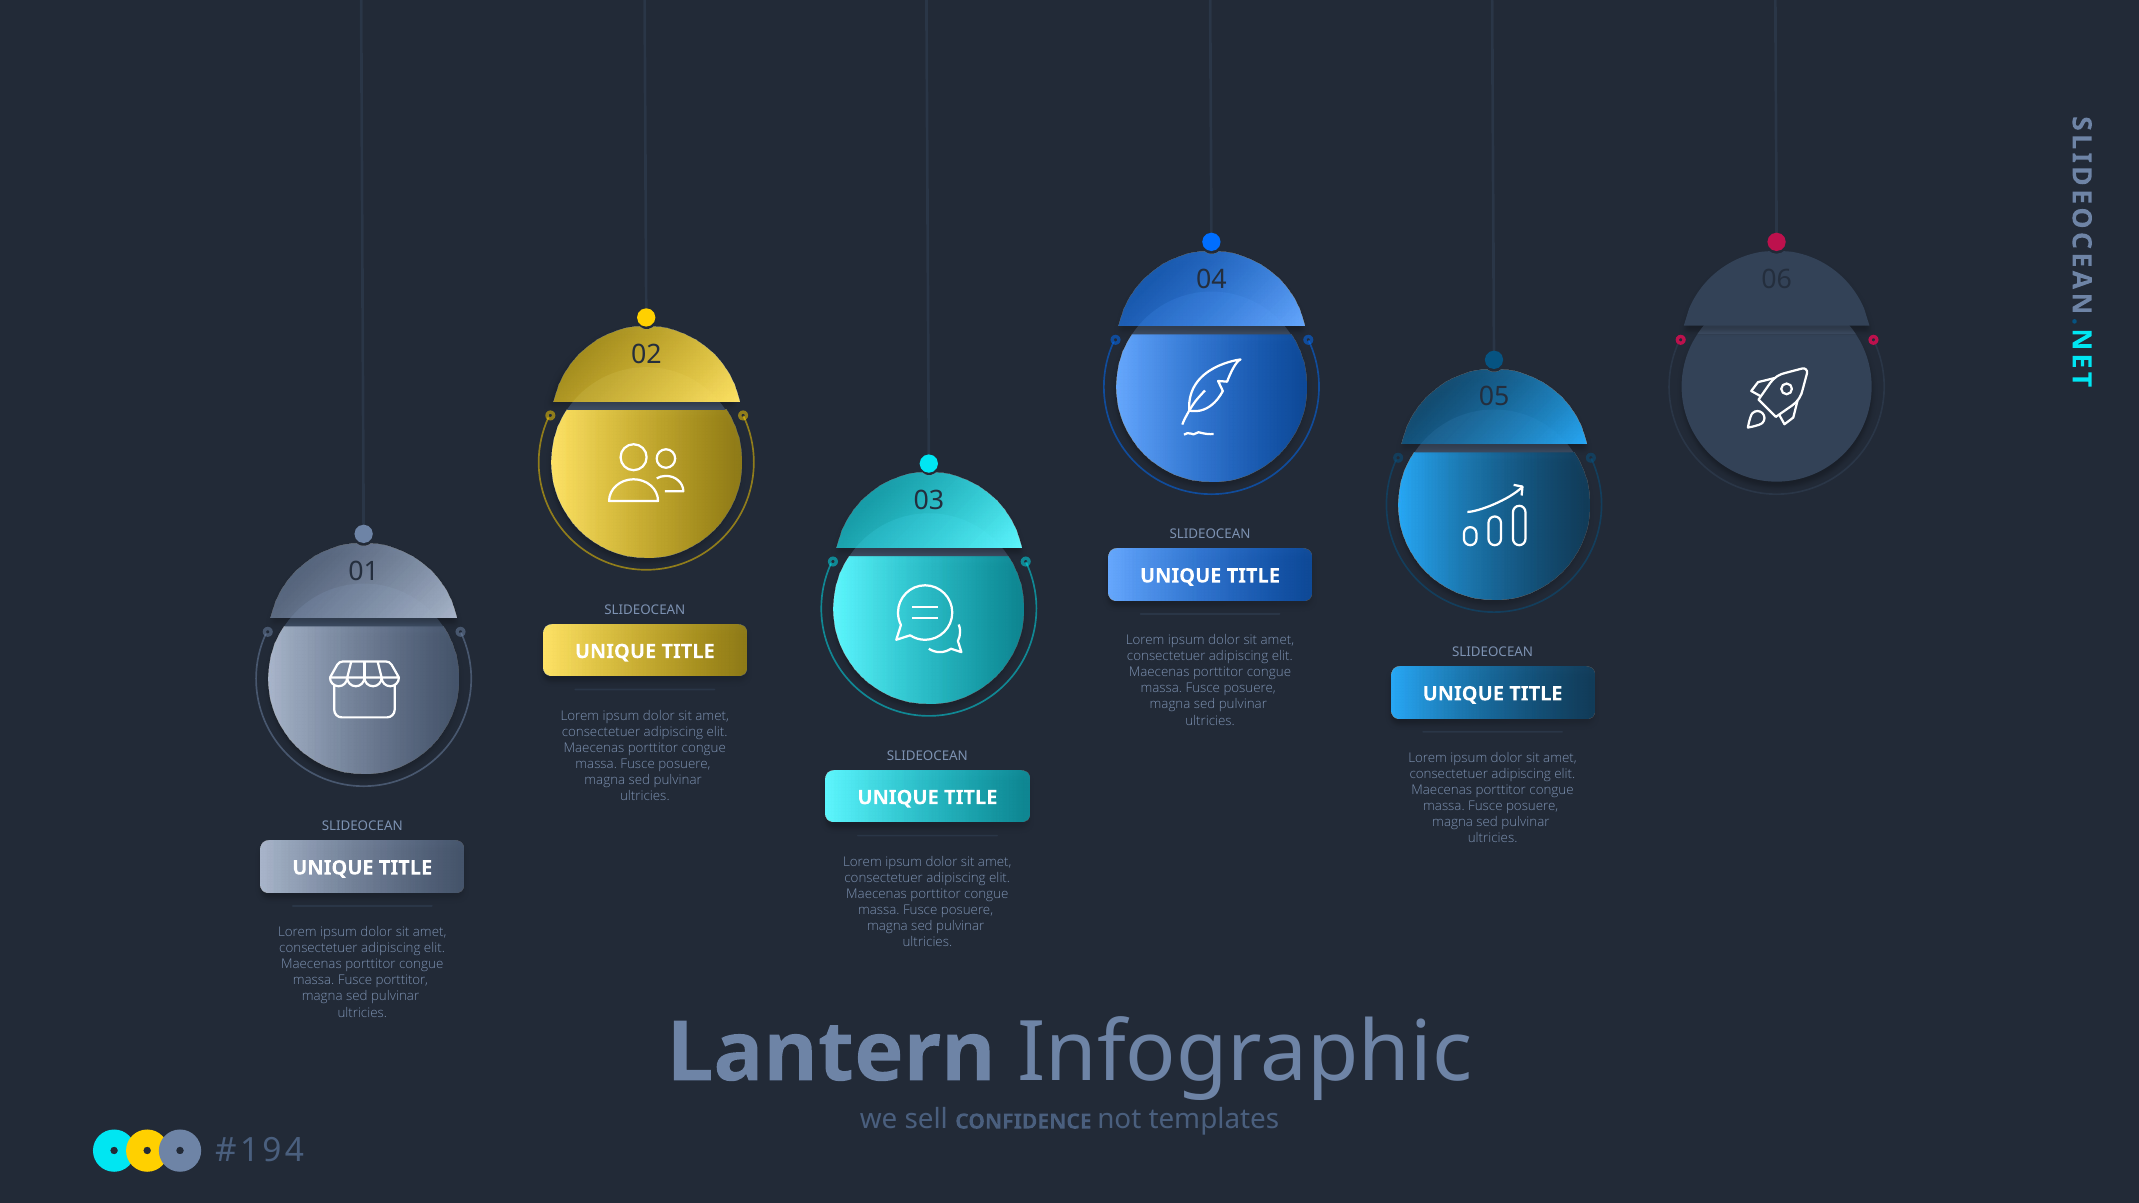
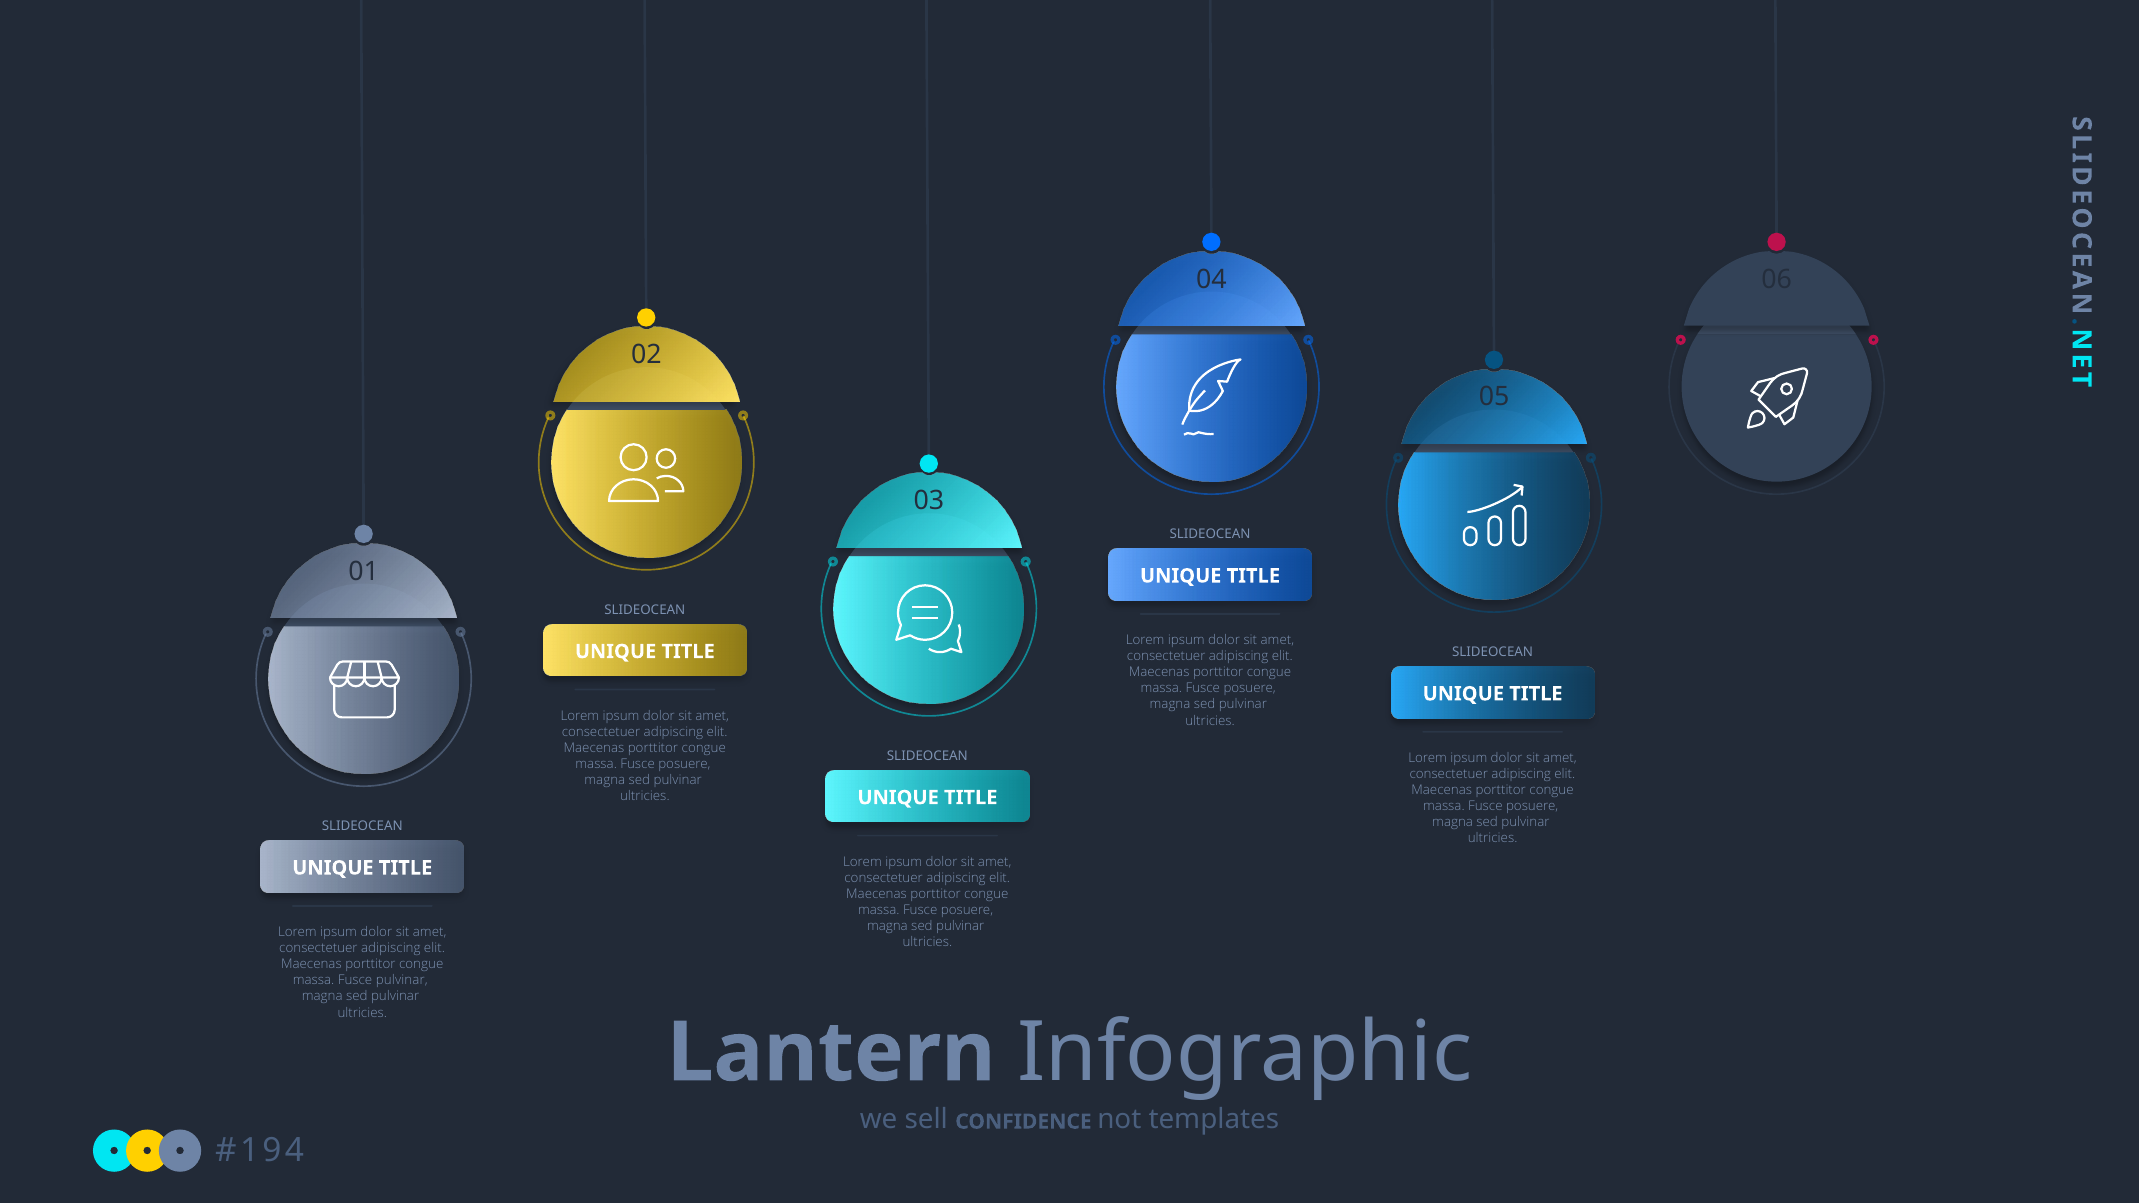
Fusce porttitor: porttitor -> pulvinar
